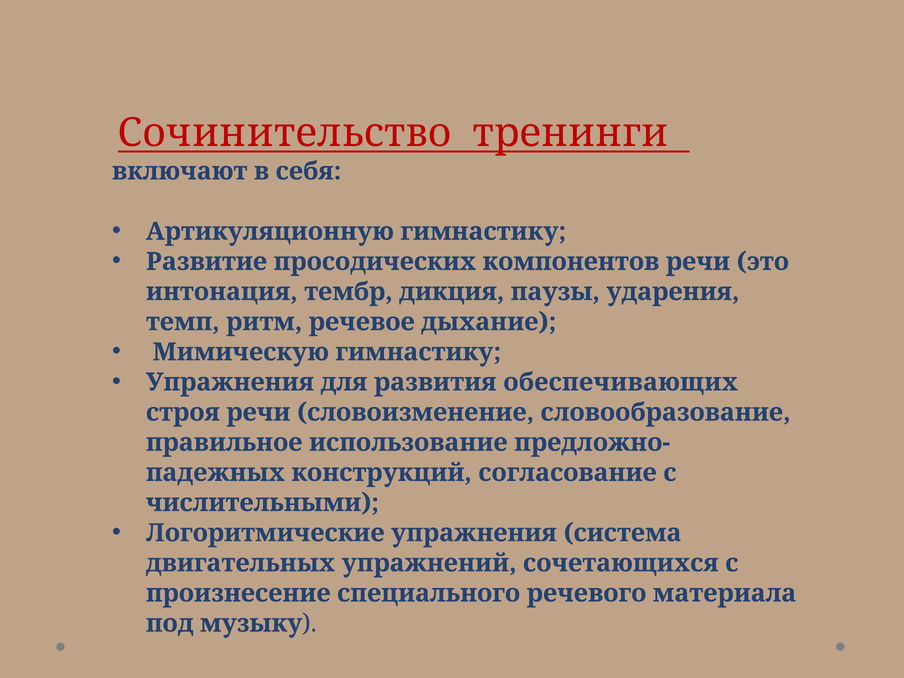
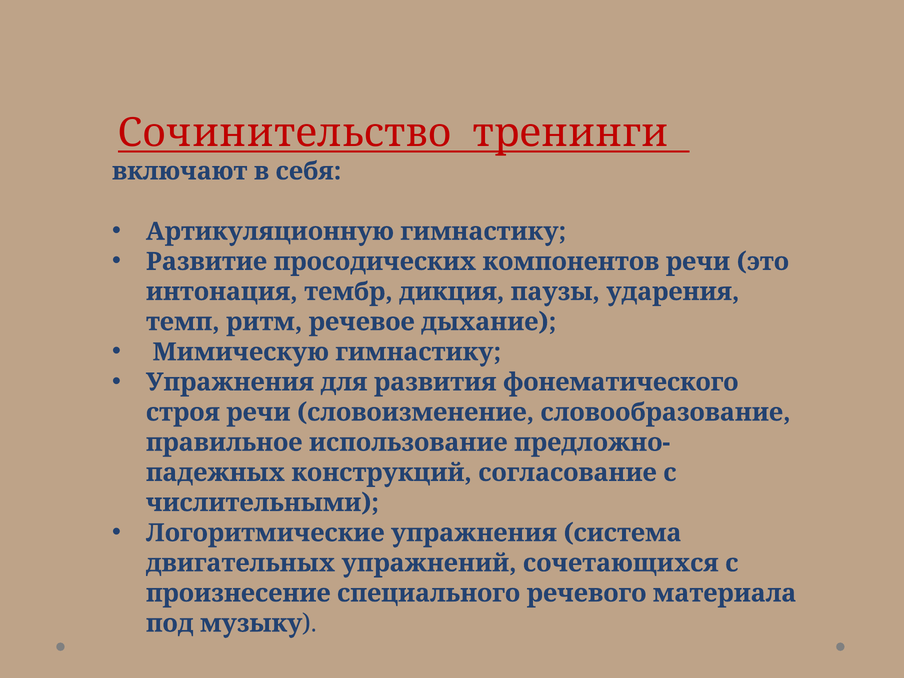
обеспечивающих: обеспечивающих -> фонематического
